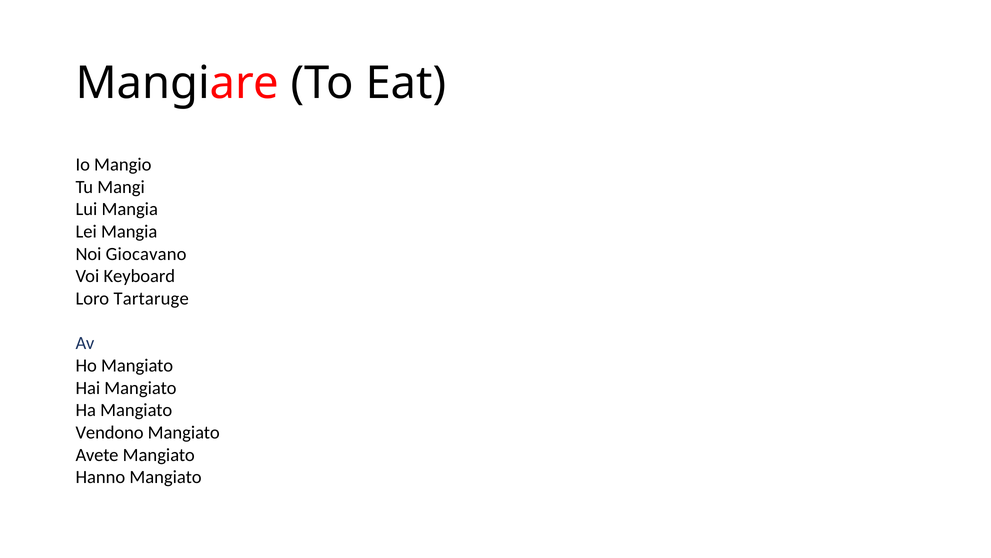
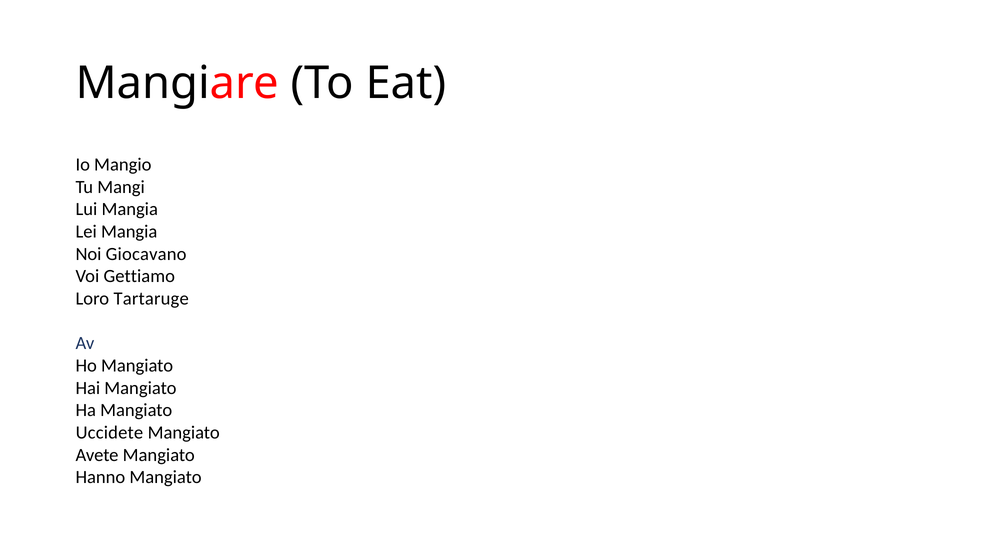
Keyboard: Keyboard -> Gettiamo
Vendono: Vendono -> Uccidete
